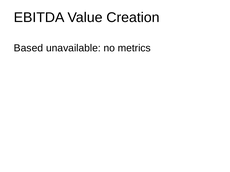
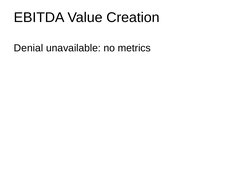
Based: Based -> Denial
